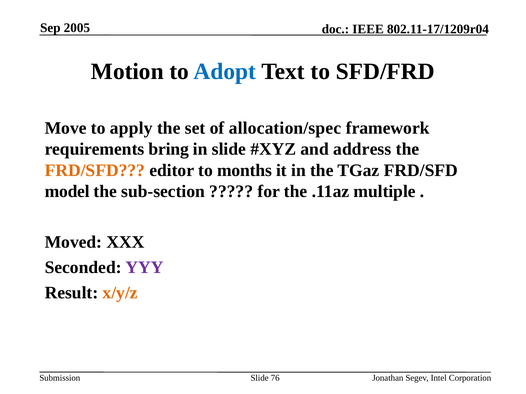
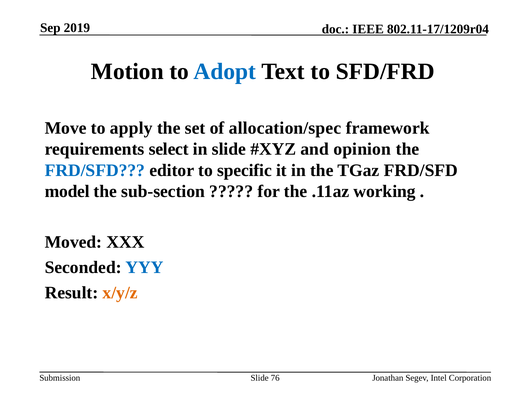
2005: 2005 -> 2019
bring: bring -> select
address: address -> opinion
FRD/SFD at (95, 170) colour: orange -> blue
months: months -> specific
multiple: multiple -> working
YYY colour: purple -> blue
